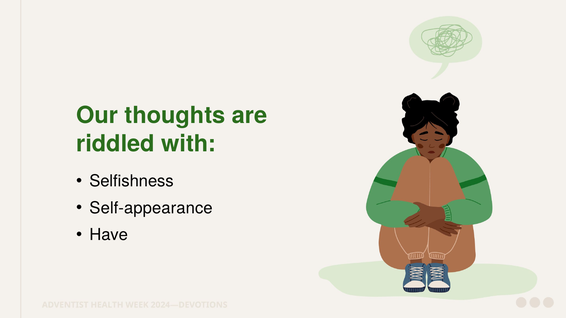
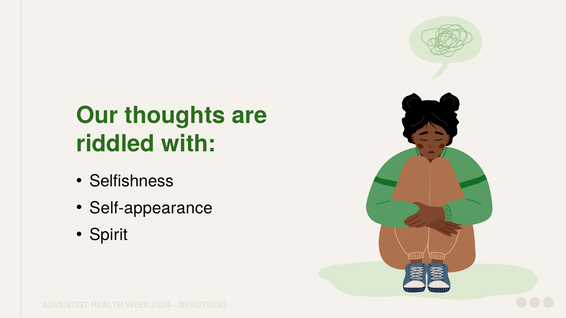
Have: Have -> Spirit
